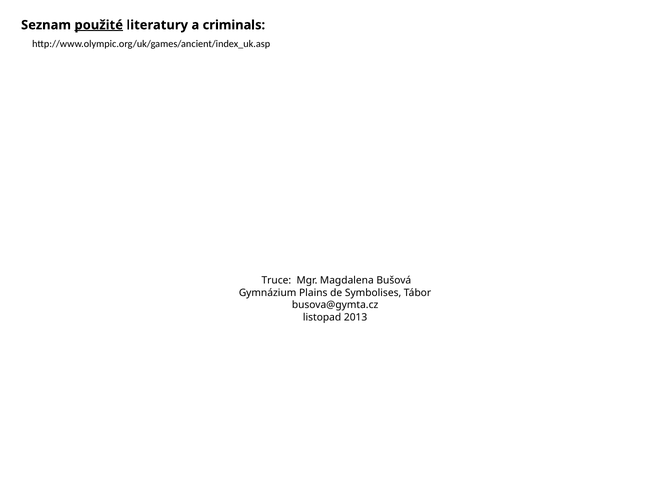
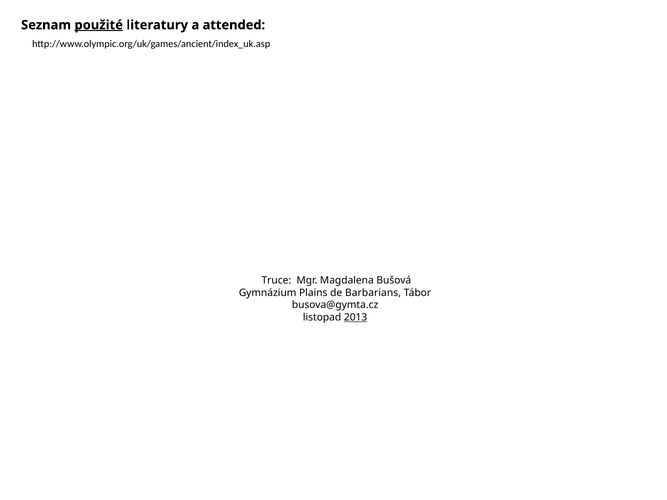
criminals: criminals -> attended
Symbolises: Symbolises -> Barbarians
2013 underline: none -> present
